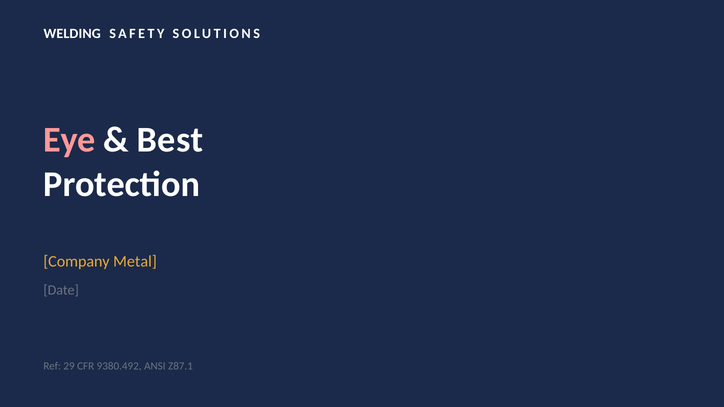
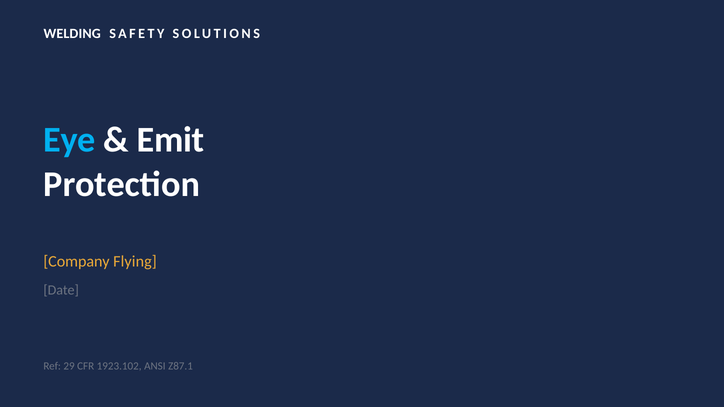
Eye colour: pink -> light blue
Best: Best -> Emit
Metal: Metal -> Flying
9380.492: 9380.492 -> 1923.102
